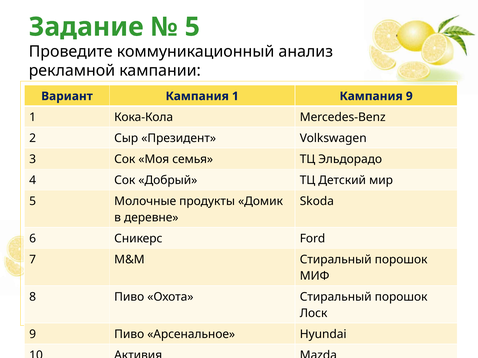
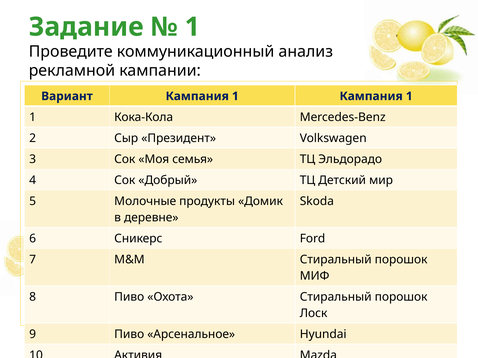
5 at (192, 27): 5 -> 1
1 Кампания 9: 9 -> 1
